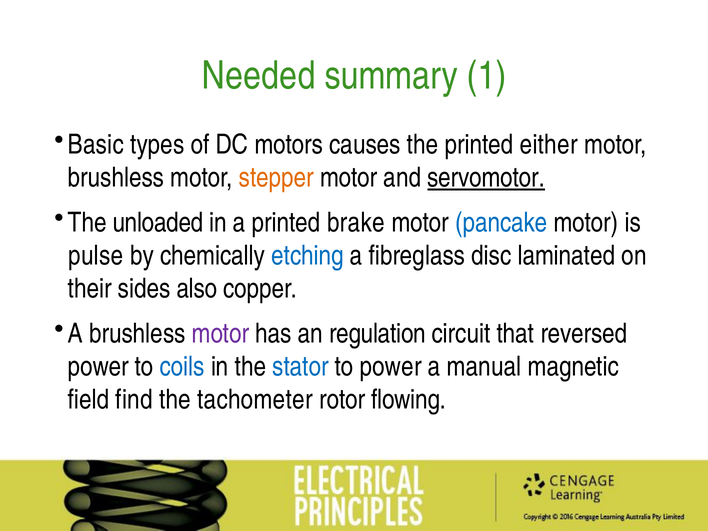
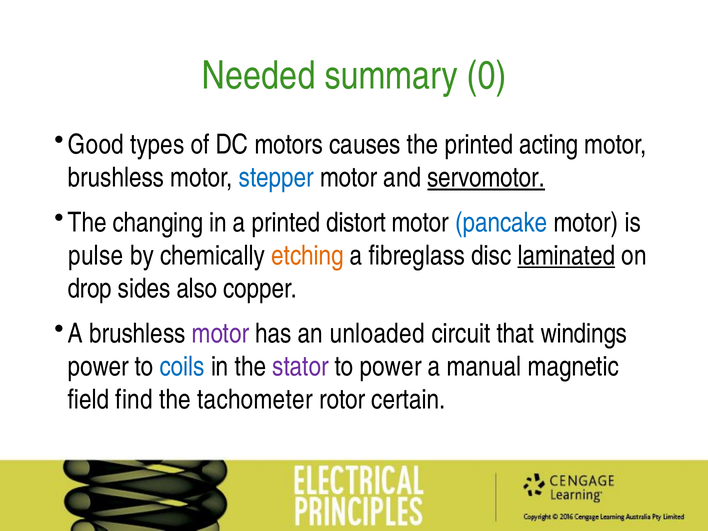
1: 1 -> 0
Basic: Basic -> Good
either: either -> acting
stepper colour: orange -> blue
unloaded: unloaded -> changing
brake: brake -> distort
etching colour: blue -> orange
laminated underline: none -> present
their: their -> drop
regulation: regulation -> unloaded
reversed: reversed -> windings
stator colour: blue -> purple
flowing: flowing -> certain
